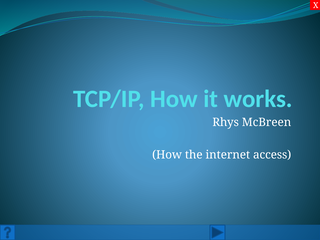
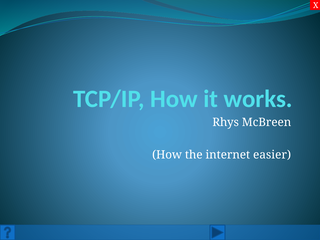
access: access -> easier
